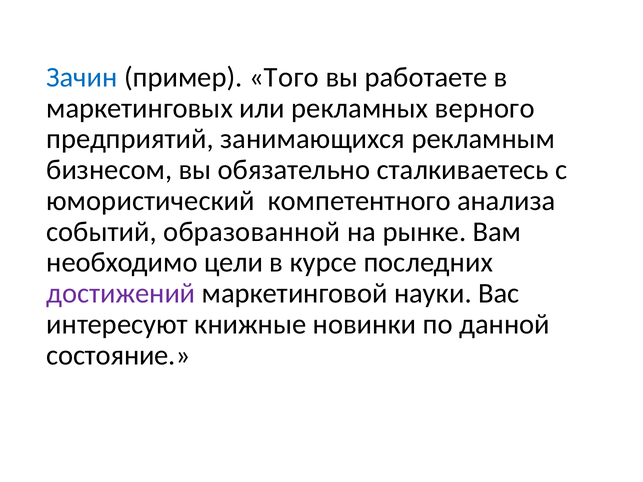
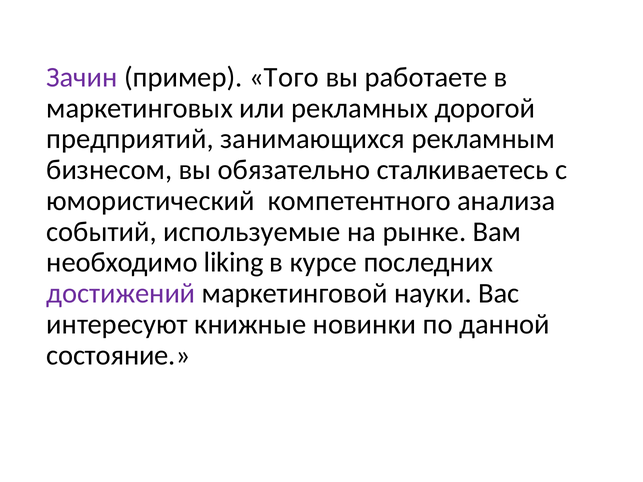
Зачин colour: blue -> purple
верного: верного -> дорогой
образованной: образованной -> используемые
цели: цели -> liking
